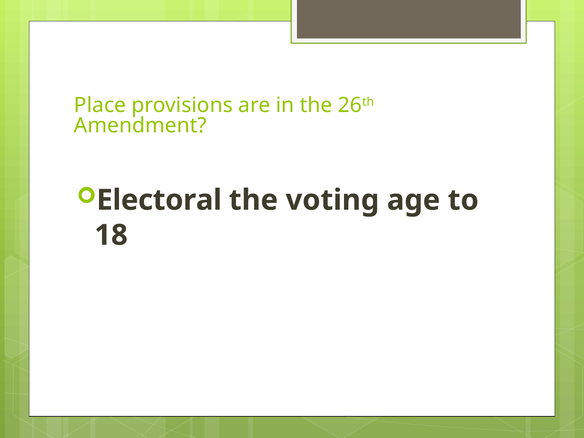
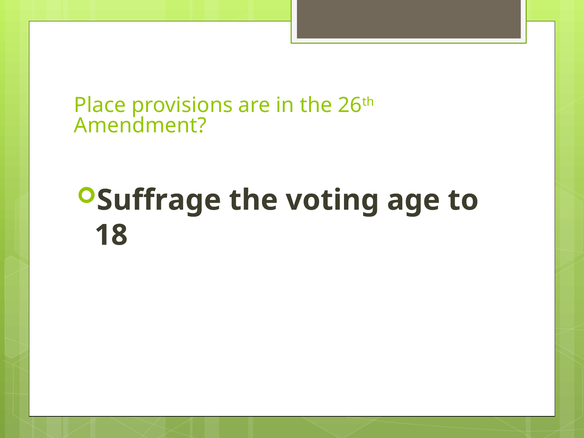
Electoral: Electoral -> Suffrage
